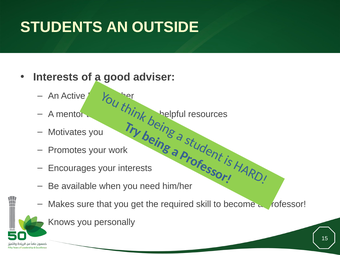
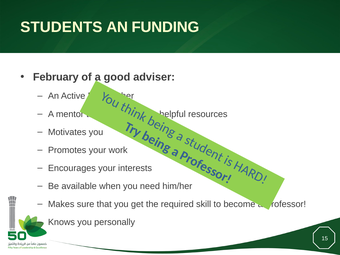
OUTSIDE: OUTSIDE -> FUNDING
Interests at (56, 77): Interests -> February
